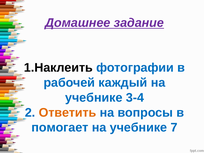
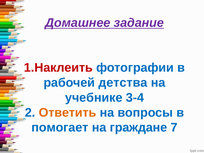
1.Наклеить colour: black -> red
каждый: каждый -> детства
учебнике at (138, 128): учебнике -> граждане
